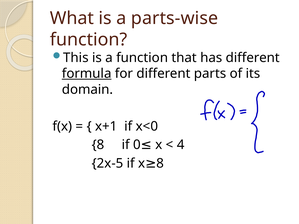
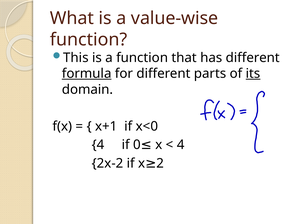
parts-wise: parts-wise -> value-wise
its underline: none -> present
8 at (98, 145): 8 -> 4
2x-5: 2x-5 -> 2x-2
x 8: 8 -> 2
